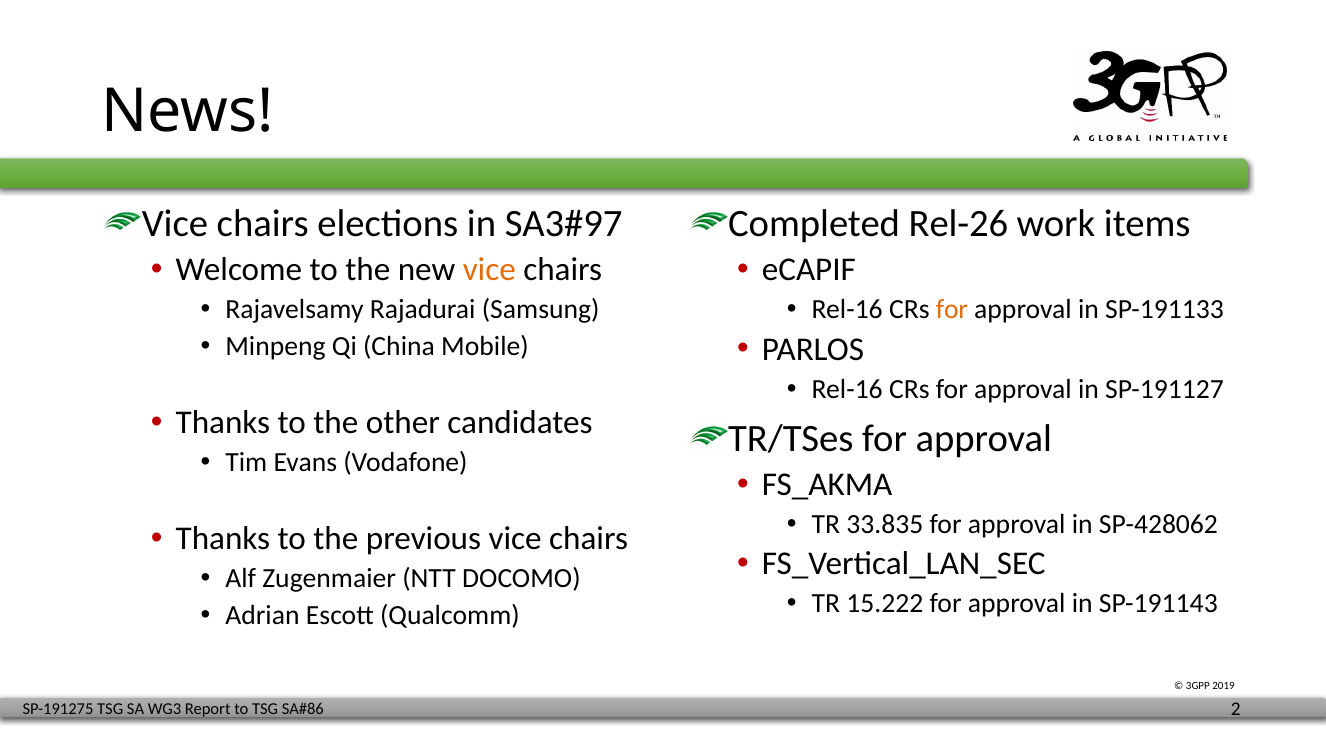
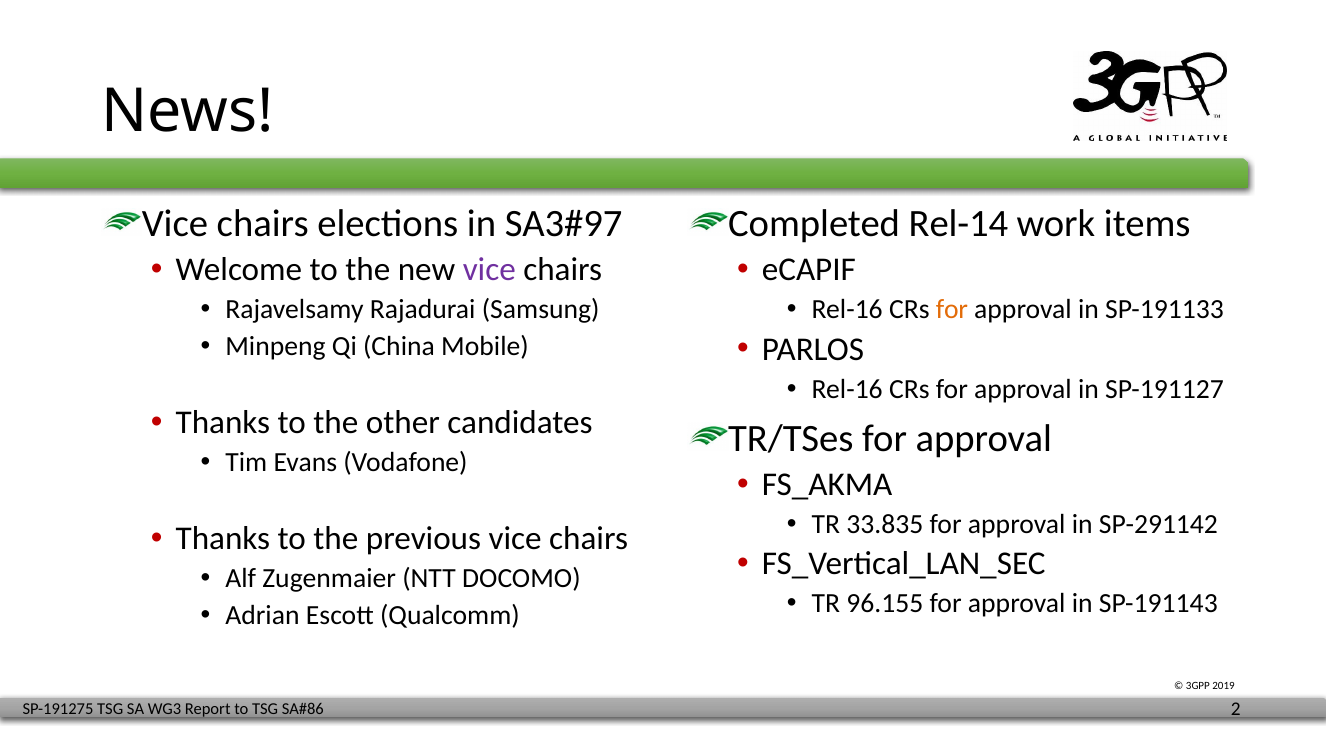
Rel-26: Rel-26 -> Rel-14
vice at (489, 270) colour: orange -> purple
SP-428062: SP-428062 -> SP-291142
15.222: 15.222 -> 96.155
